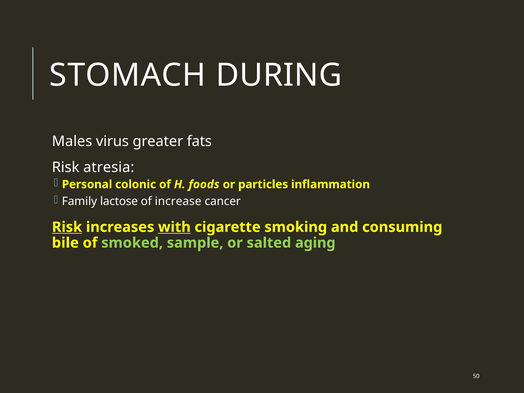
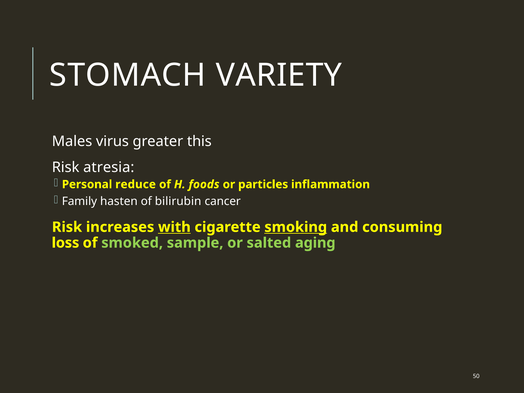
DURING: DURING -> VARIETY
fats: fats -> this
colonic: colonic -> reduce
lactose: lactose -> hasten
increase: increase -> bilirubin
Risk at (67, 227) underline: present -> none
smoking underline: none -> present
bile: bile -> loss
